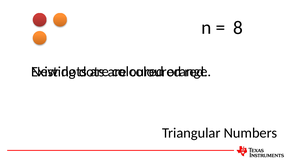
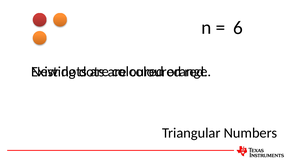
8: 8 -> 6
